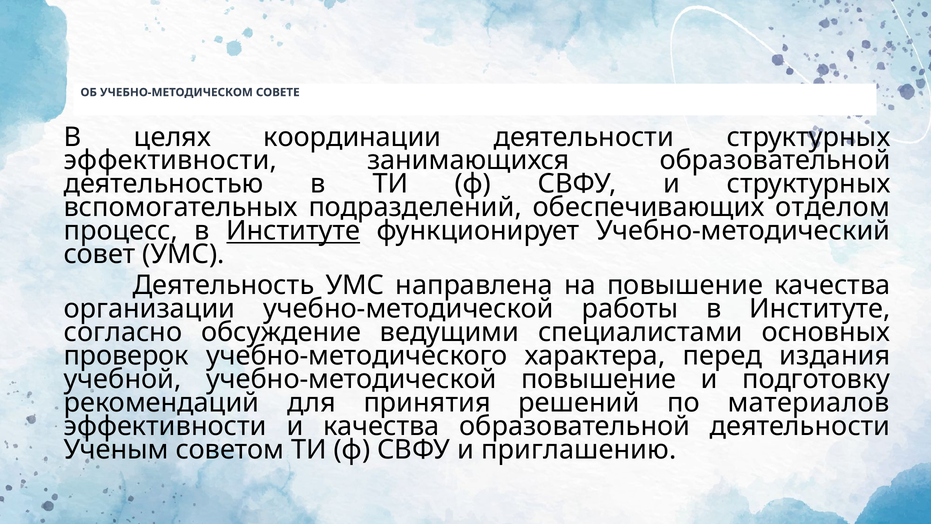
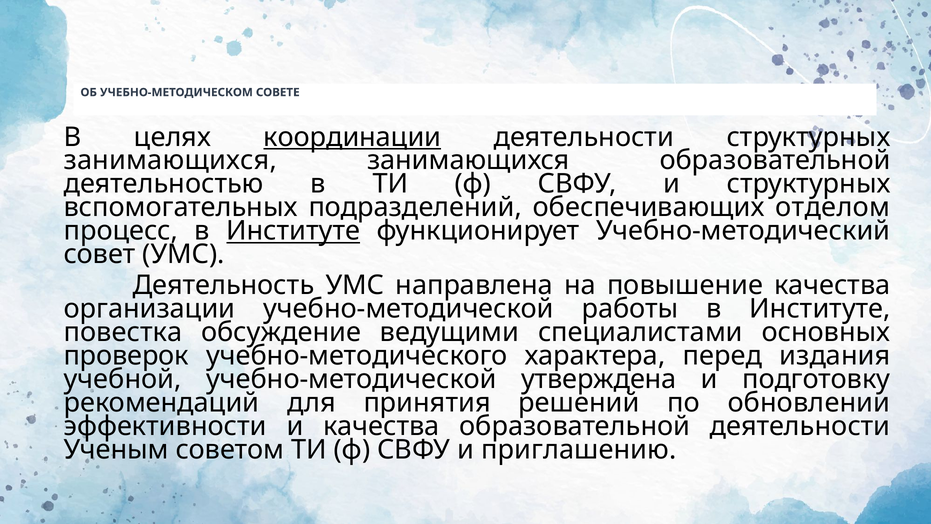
координации underline: none -> present
эффективности at (170, 160): эффективности -> занимающихся
согласно: согласно -> повестка
учебно-методической повышение: повышение -> утверждена
материалов: материалов -> обновлении
